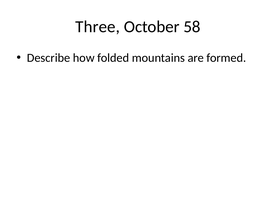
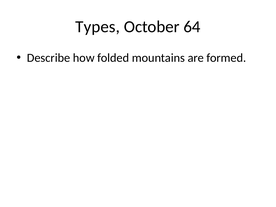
Three: Three -> Types
58: 58 -> 64
